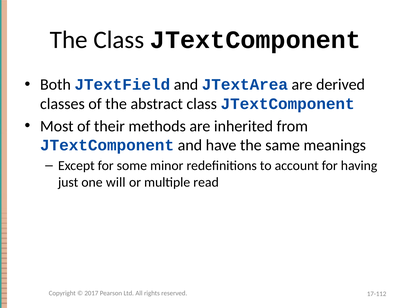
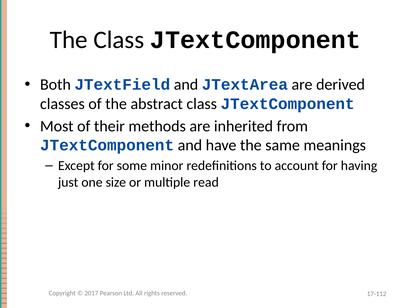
will: will -> size
